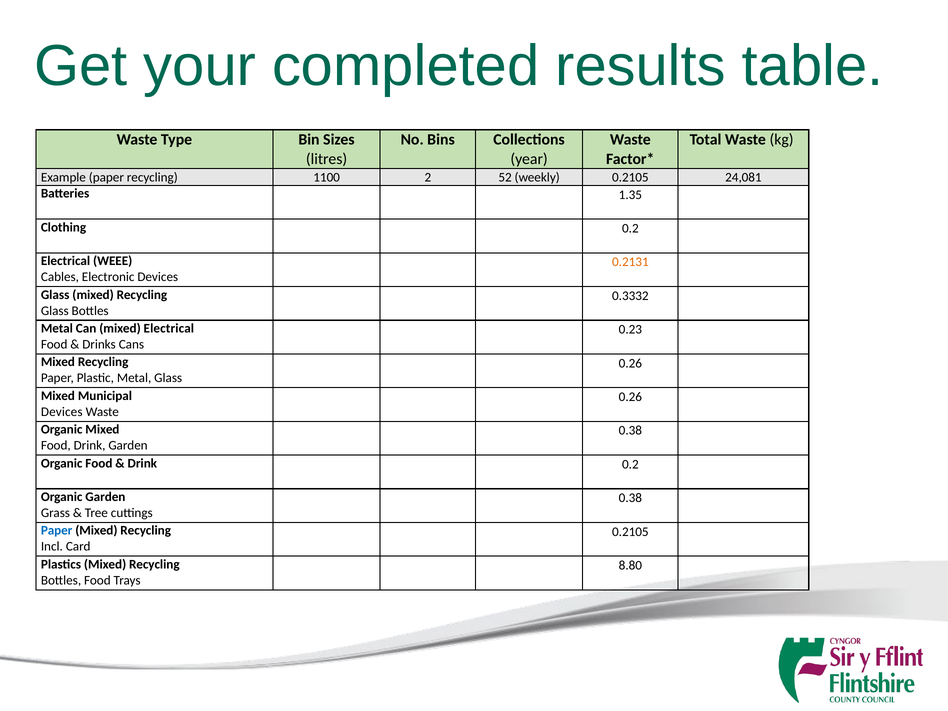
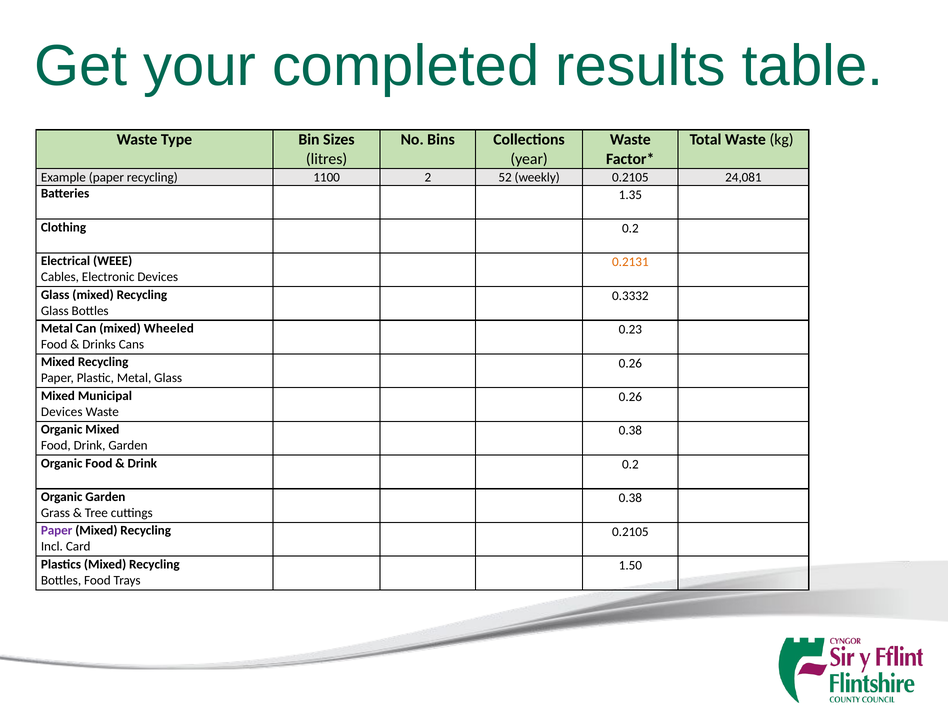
mixed Electrical: Electrical -> Wheeled
Paper at (57, 531) colour: blue -> purple
8.80: 8.80 -> 1.50
